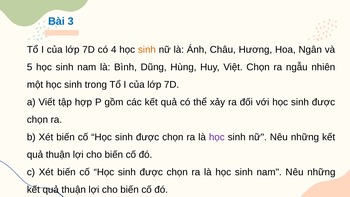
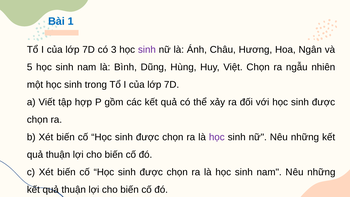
3: 3 -> 1
4: 4 -> 3
sinh at (147, 50) colour: orange -> purple
